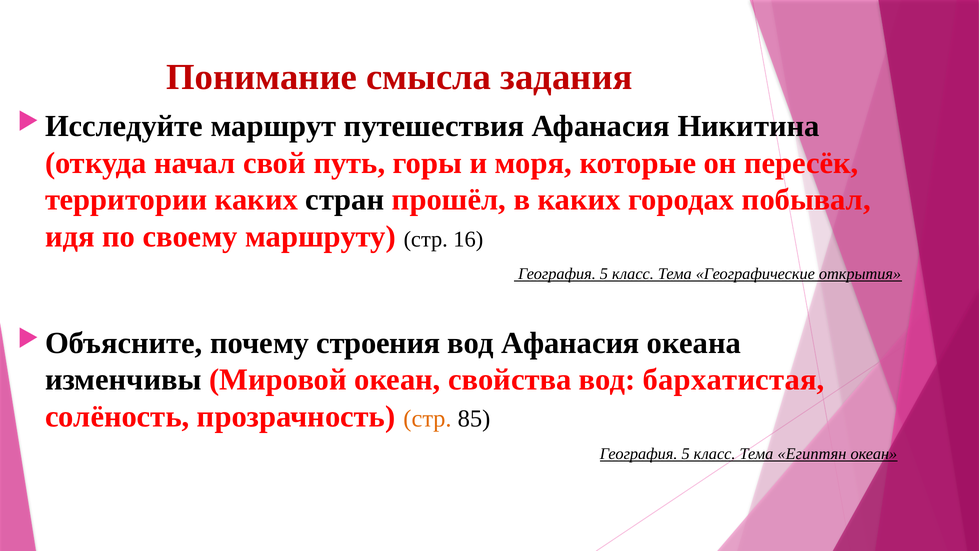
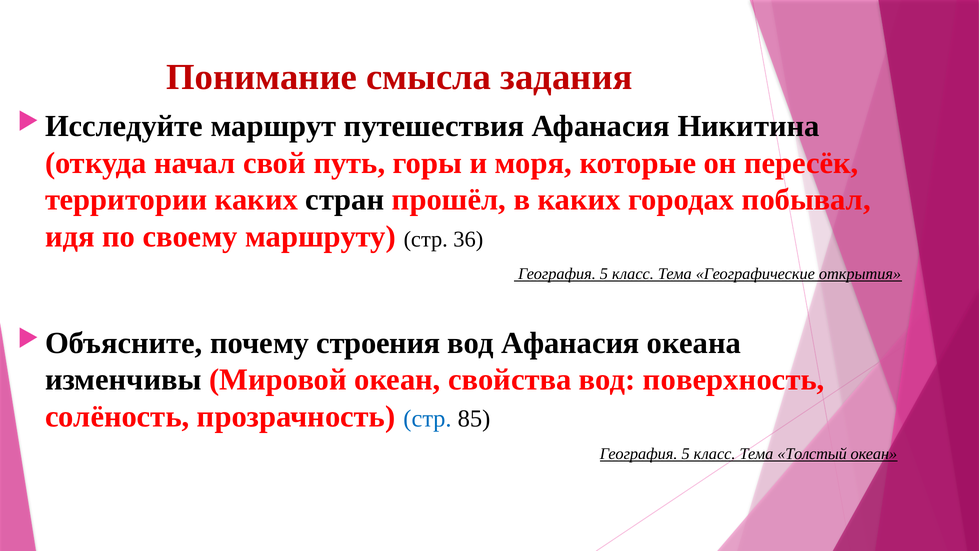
16: 16 -> 36
бархатистая: бархатистая -> поверхность
стр at (427, 418) colour: orange -> blue
Египтян: Египтян -> Толстый
